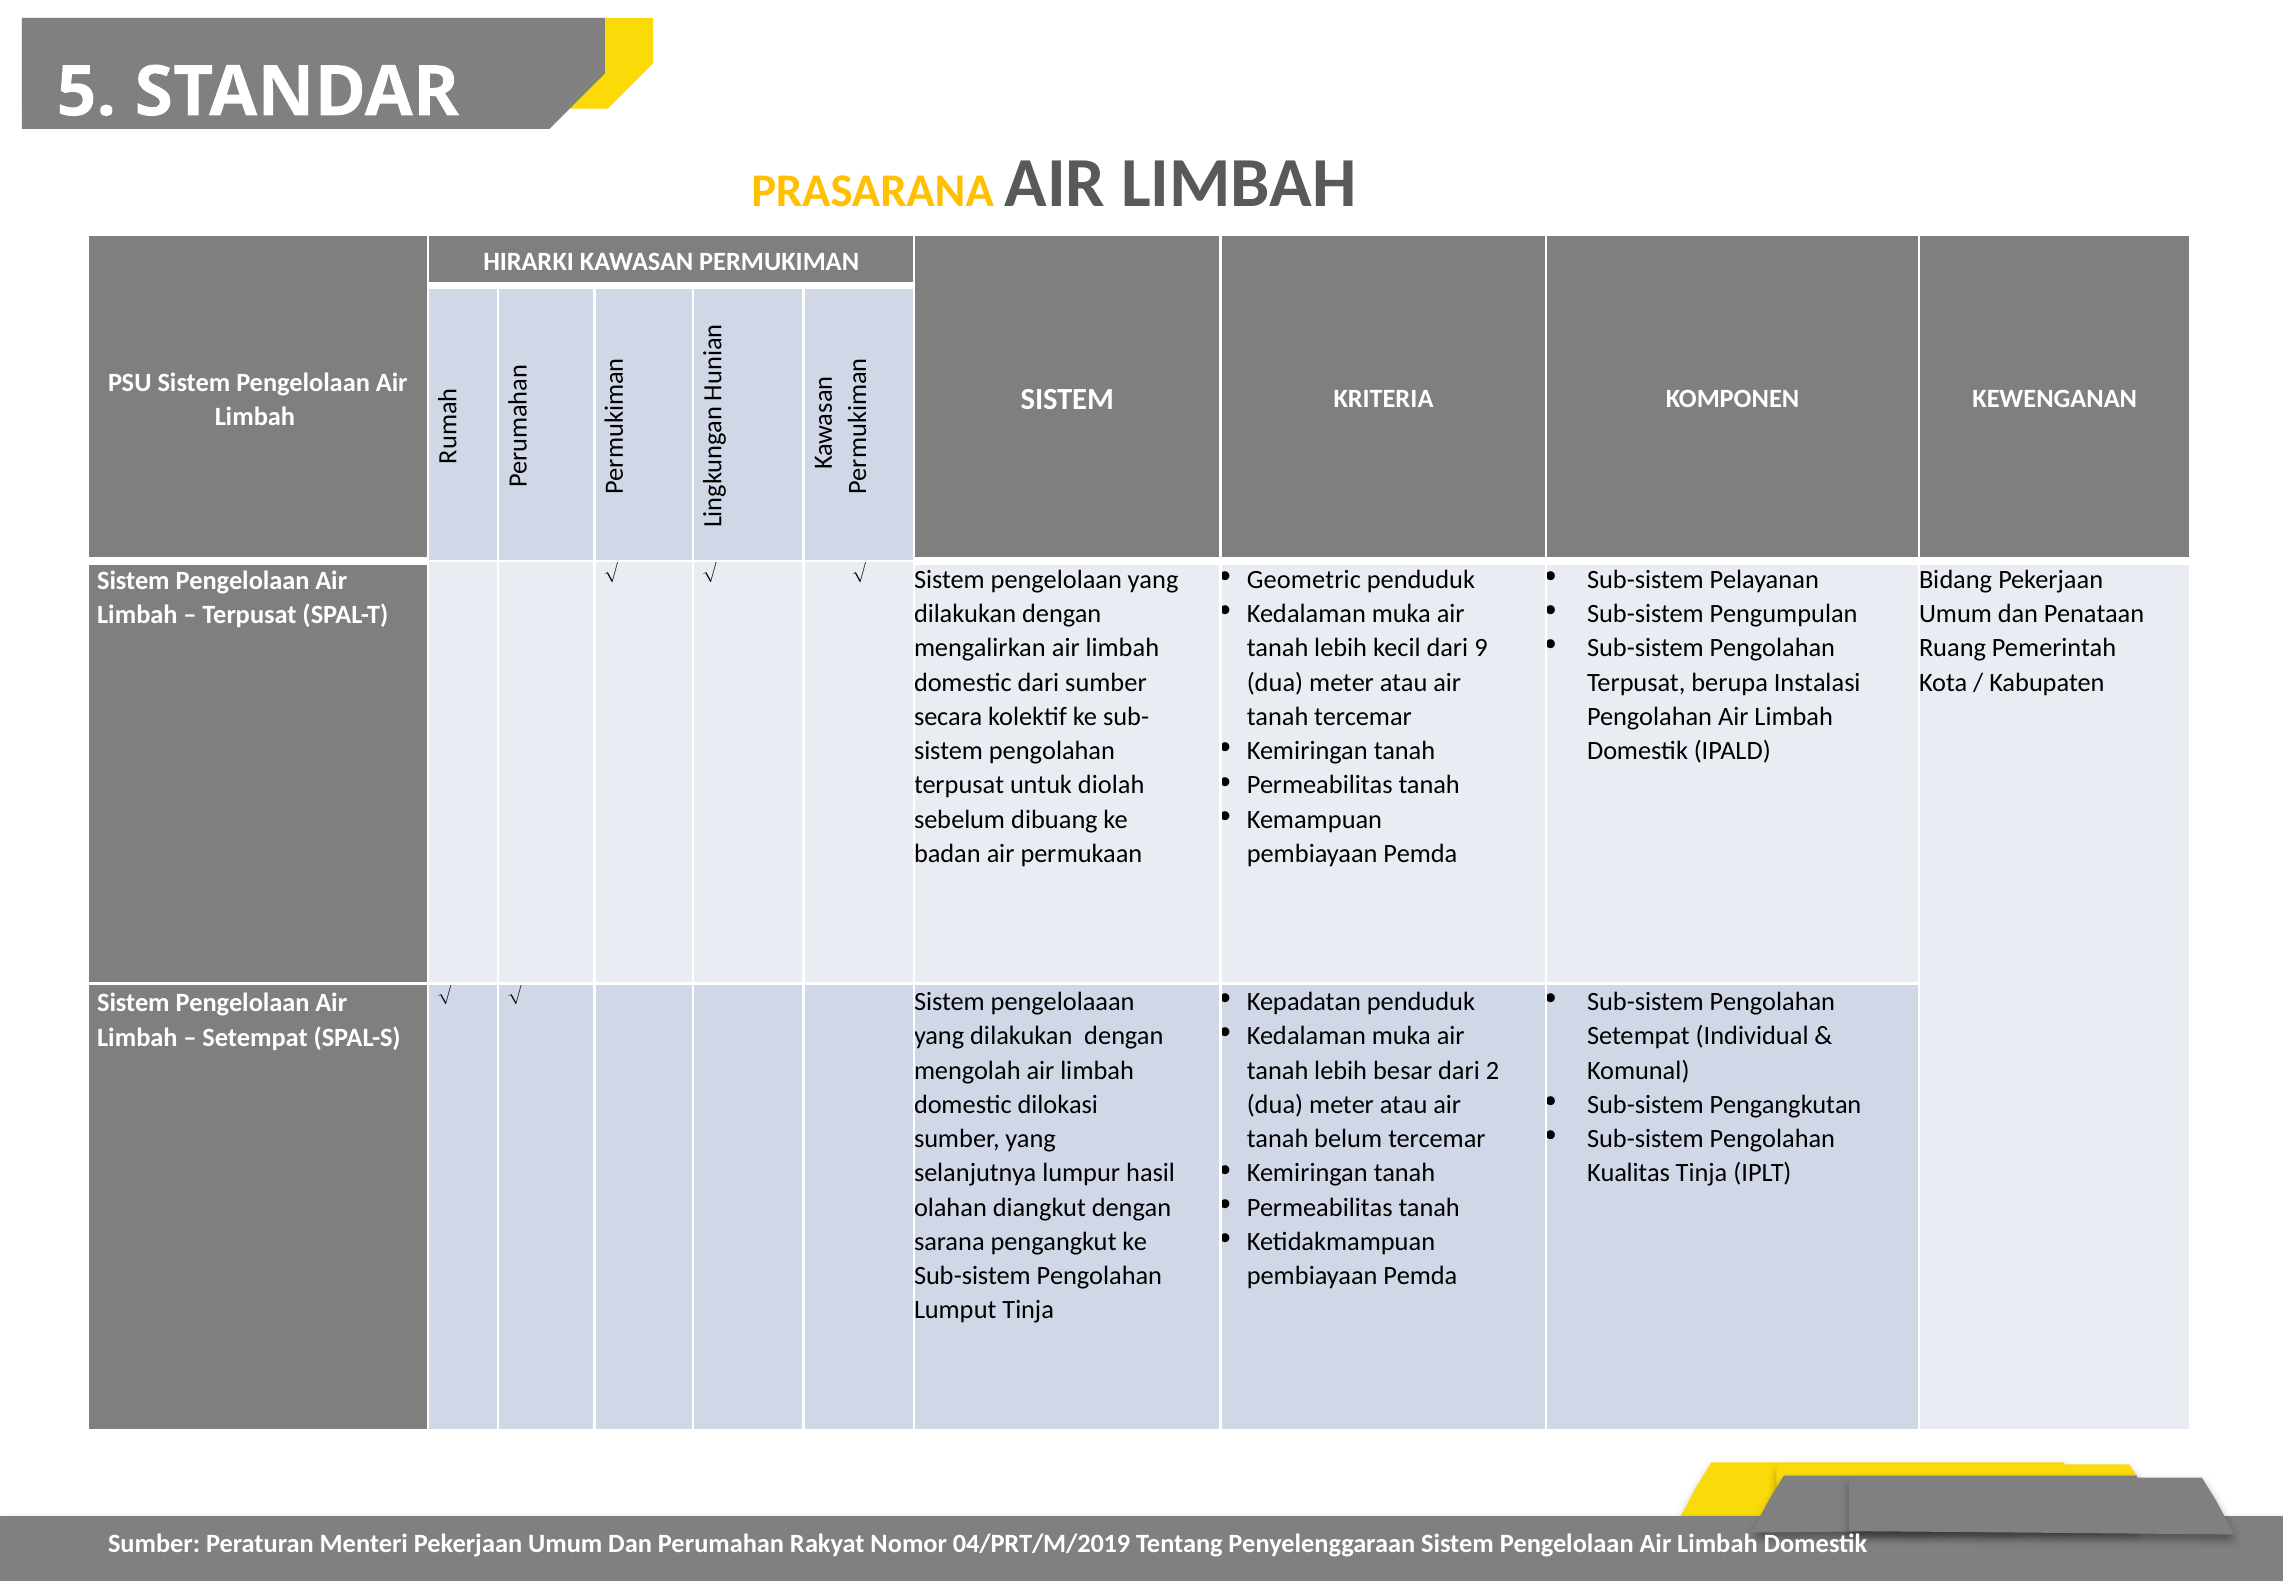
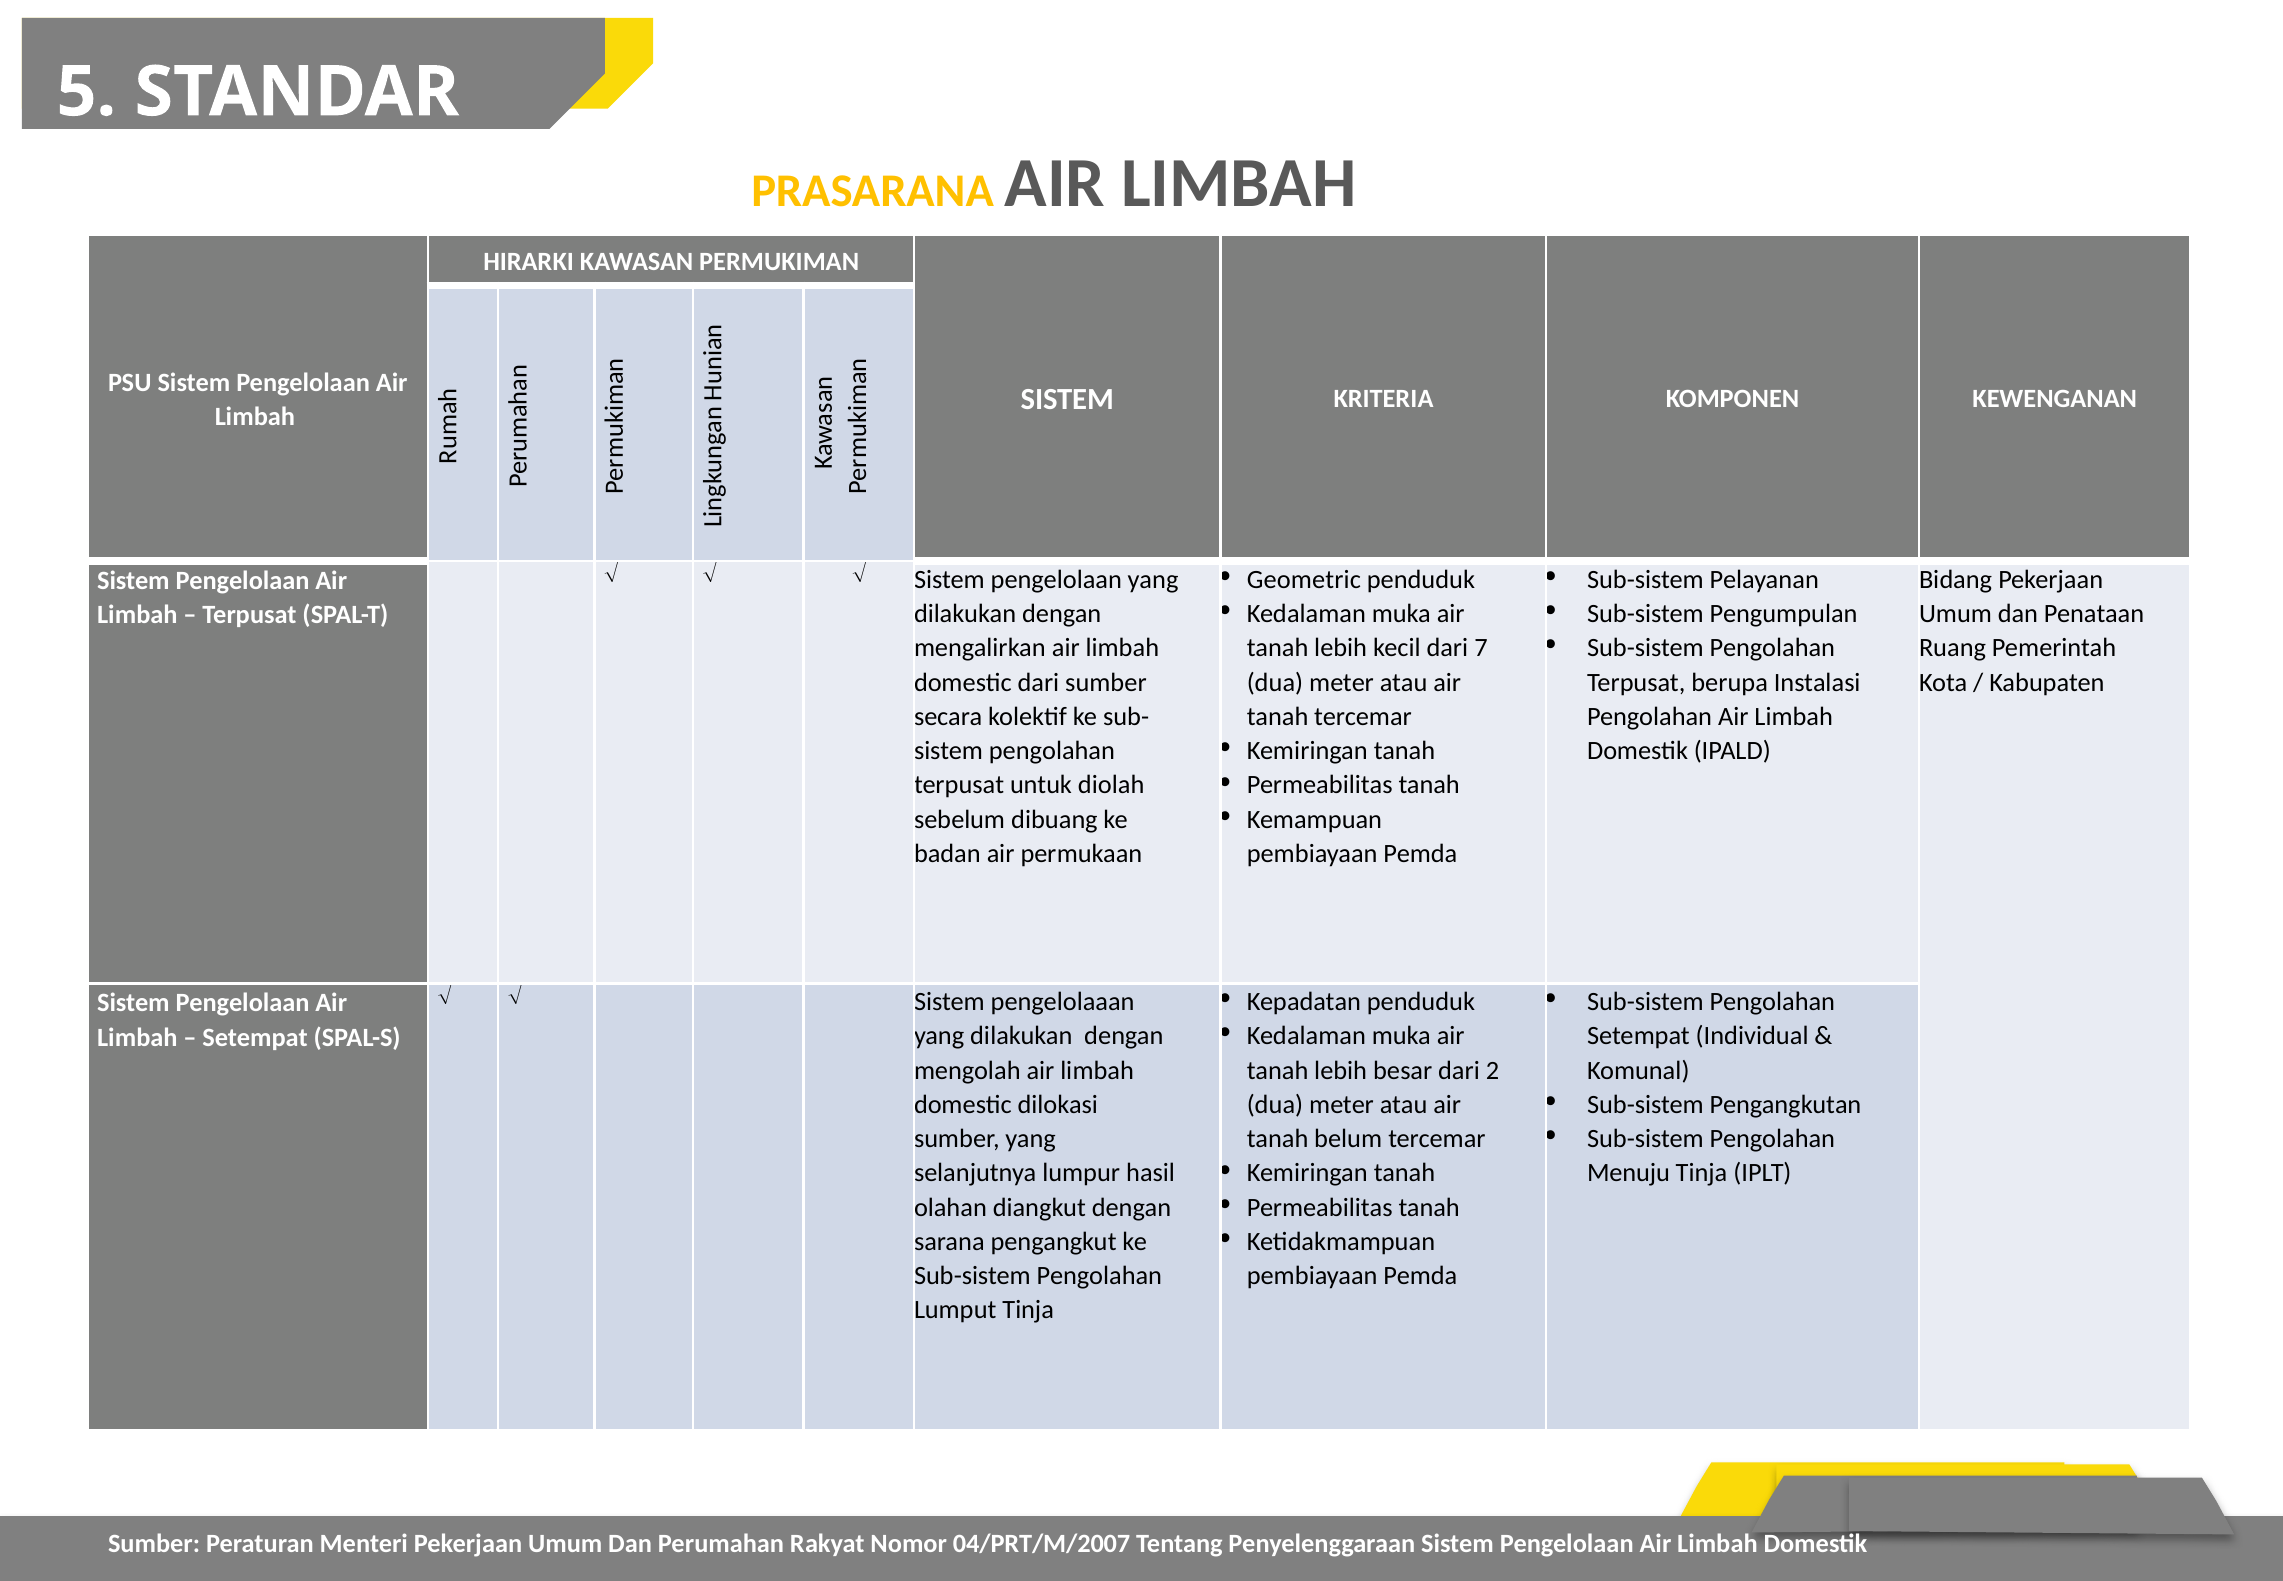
9: 9 -> 7
Kualitas: Kualitas -> Menuju
04/PRT/M/2019: 04/PRT/M/2019 -> 04/PRT/M/2007
